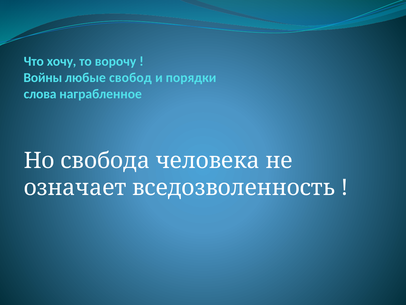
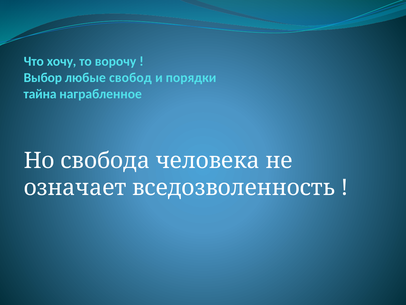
Войны: Войны -> Выбор
слова: слова -> тайна
